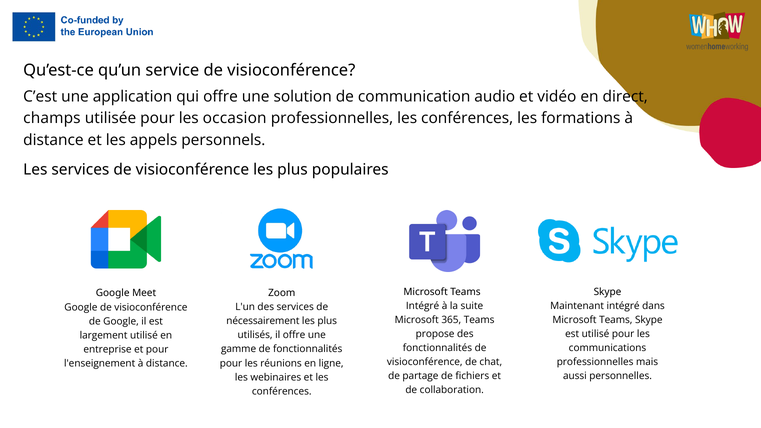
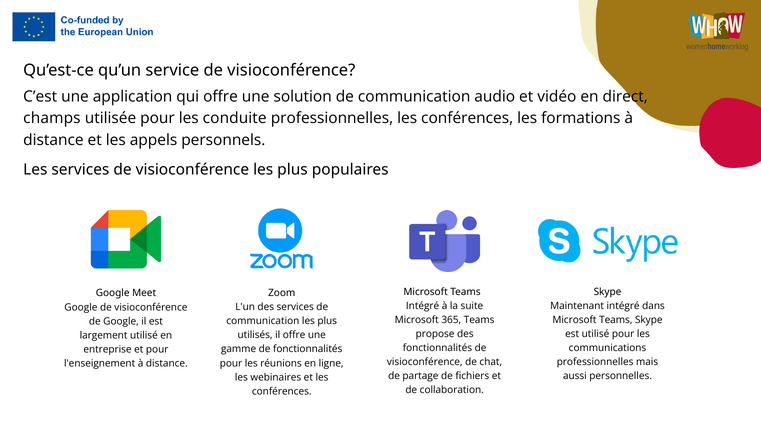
occasion: occasion -> conduite
nécessairement at (263, 321): nécessairement -> communication
